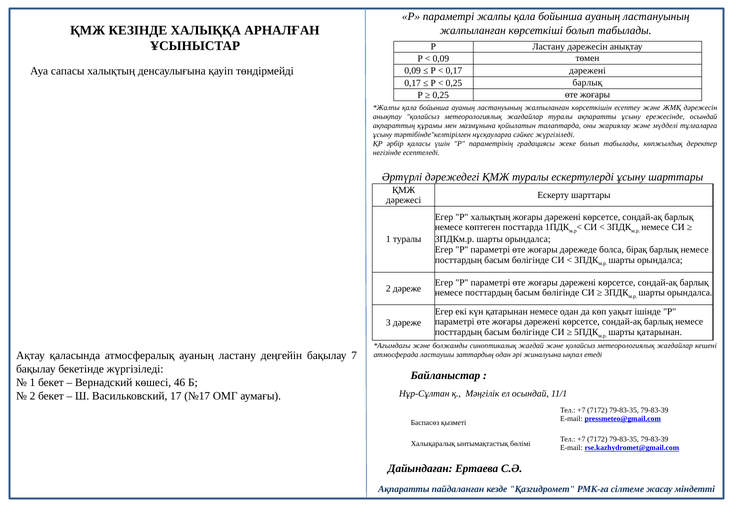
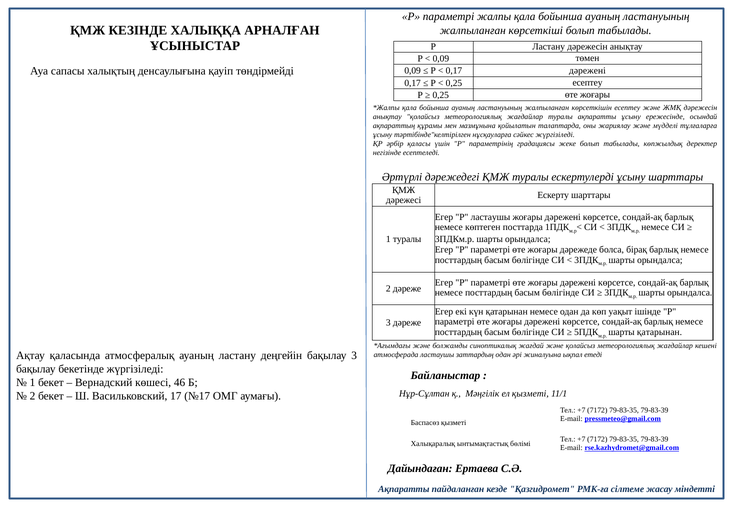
0,25 барлық: барлық -> есептеу
Р халықтың: халықтың -> ластаушы
бақылау 7: 7 -> 3
ел осындай: осындай -> қызметі
